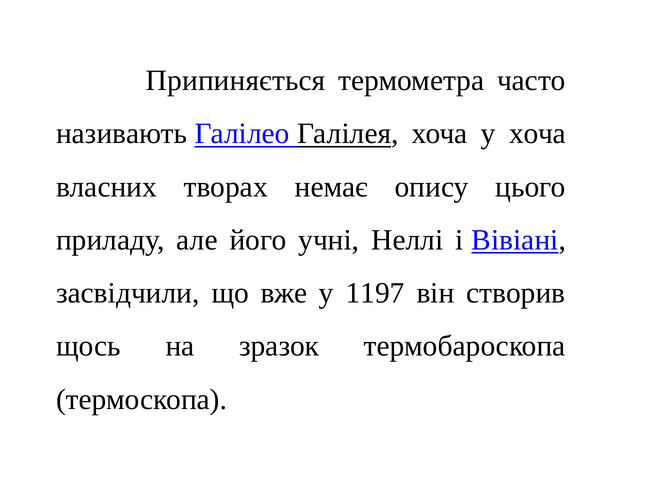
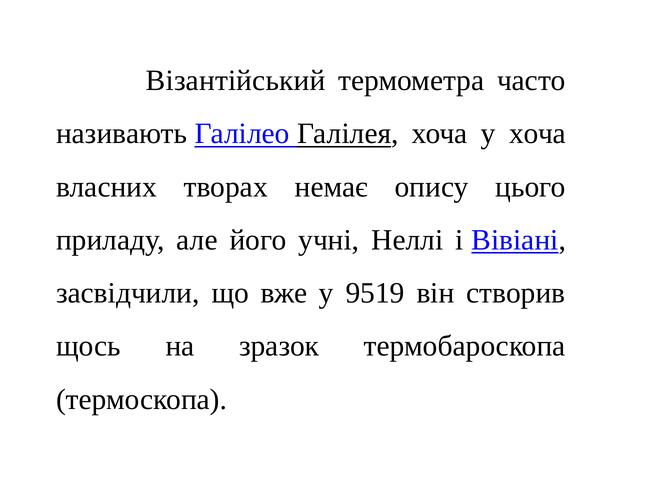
Припиняється: Припиняється -> Візантійський
1197: 1197 -> 9519
